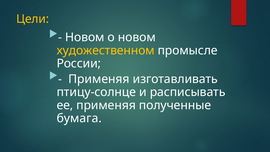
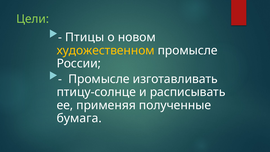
Цели colour: yellow -> light green
Новом at (85, 37): Новом -> Птицы
Применяя at (99, 79): Применяя -> Промысле
